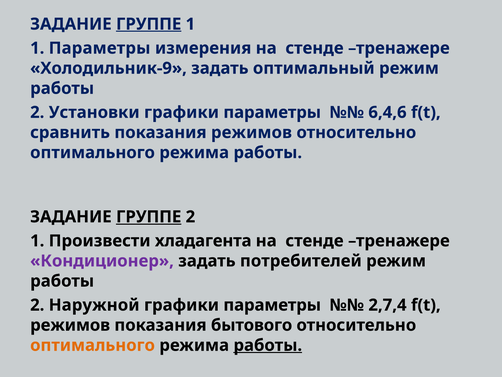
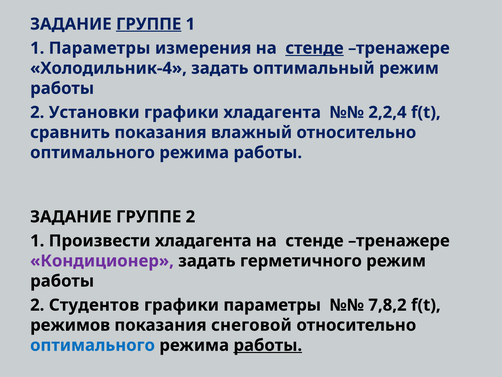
стенде at (314, 48) underline: none -> present
Холодильник-9: Холодильник-9 -> Холодильник-4
параметры at (272, 112): параметры -> хладагента
6,4,6: 6,4,6 -> 2,2,4
показания режимов: режимов -> влажный
ГРУППЕ at (149, 217) underline: present -> none
потребителей: потребителей -> герметичного
Наружной: Наружной -> Студентов
2,7,4: 2,7,4 -> 7,8,2
бытового: бытового -> снеговой
оптимального at (93, 345) colour: orange -> blue
